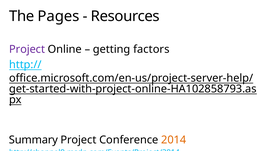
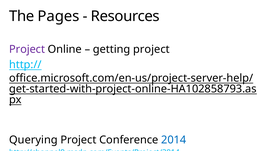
getting factors: factors -> project
Summary: Summary -> Querying
2014 colour: orange -> blue
